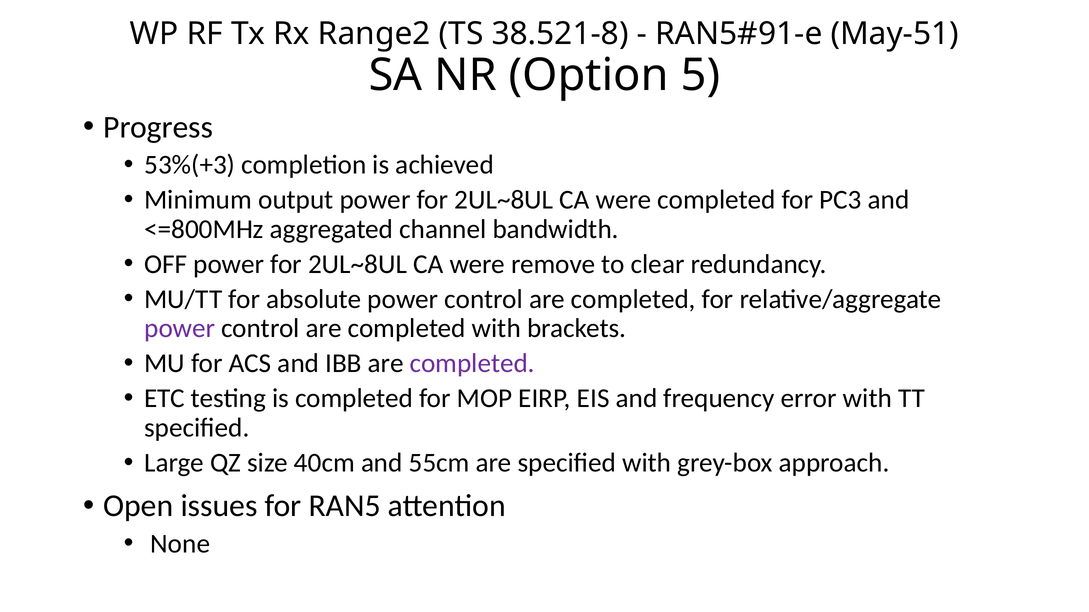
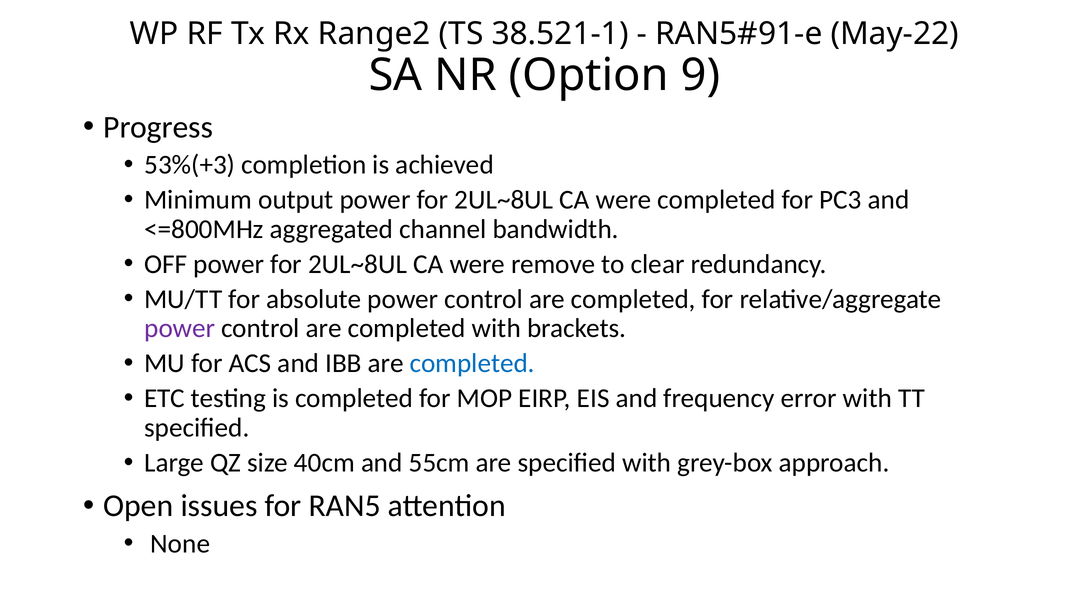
38.521-8: 38.521-8 -> 38.521-1
May-51: May-51 -> May-22
5: 5 -> 9
completed at (472, 364) colour: purple -> blue
